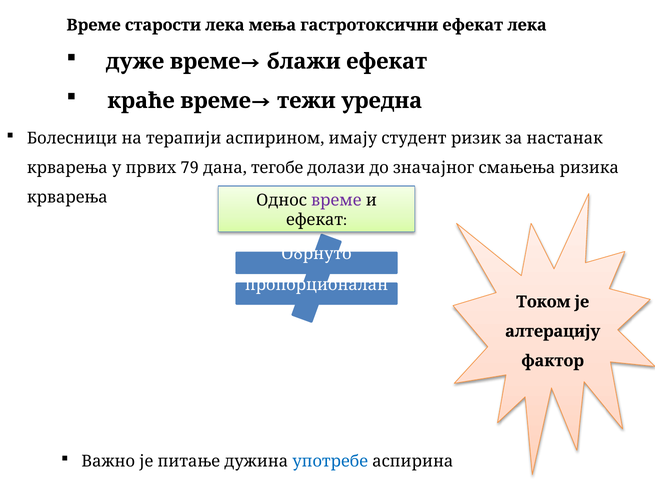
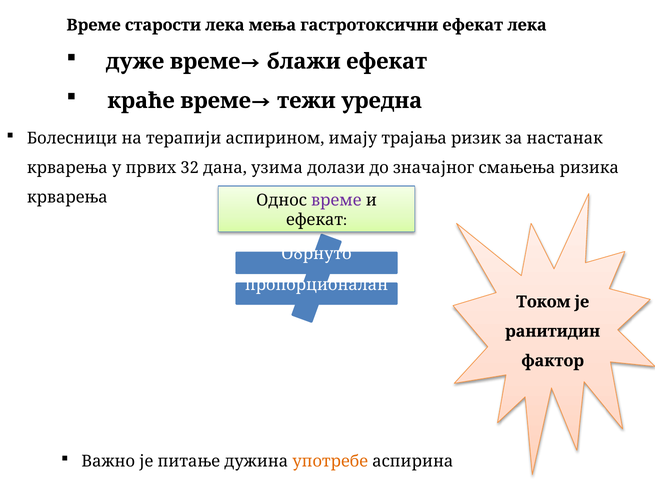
студент: студент -> трајања
79: 79 -> 32
тегобе: тегобе -> узима
алтерацију: алтерацију -> ранитидин
употребе colour: blue -> orange
